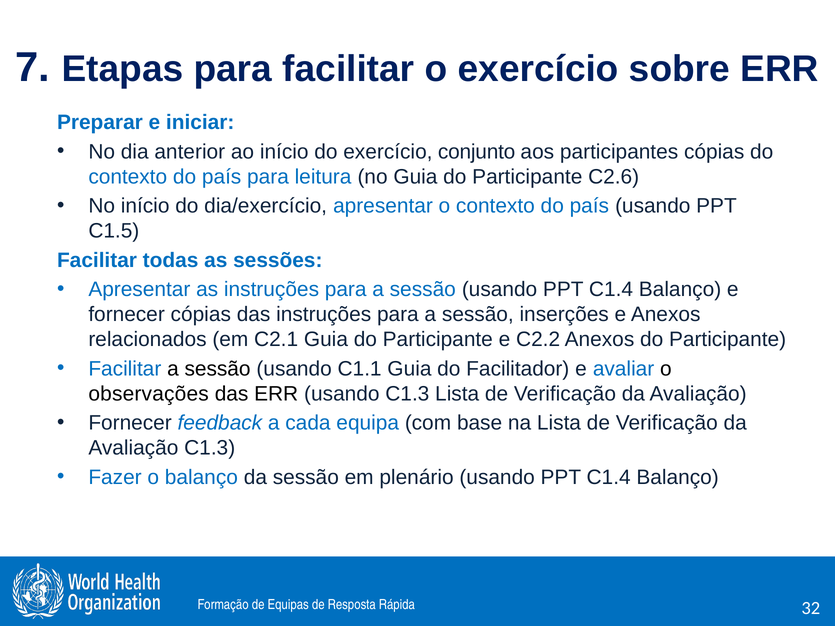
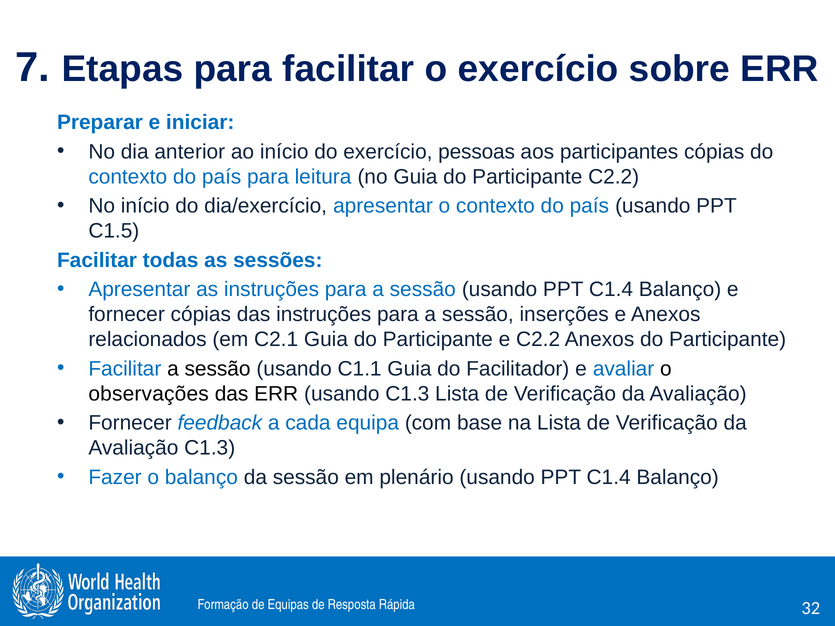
conjunto: conjunto -> pessoas
Participante C2.6: C2.6 -> C2.2
